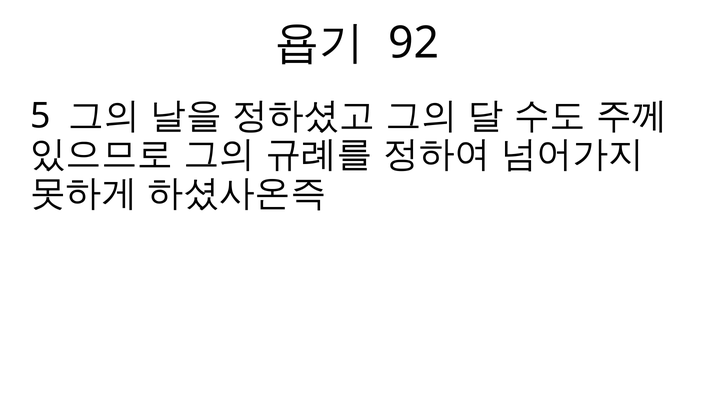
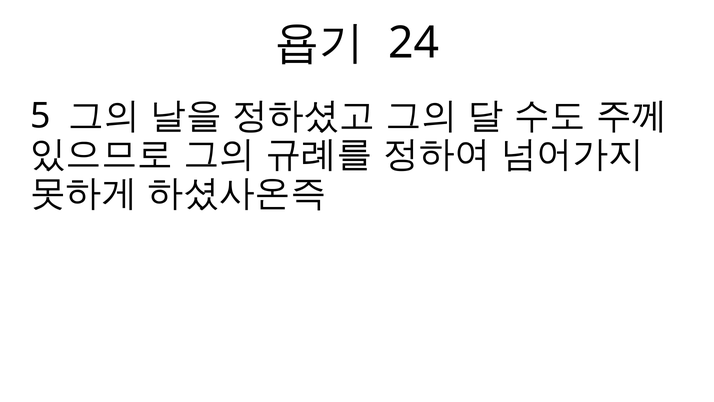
92: 92 -> 24
